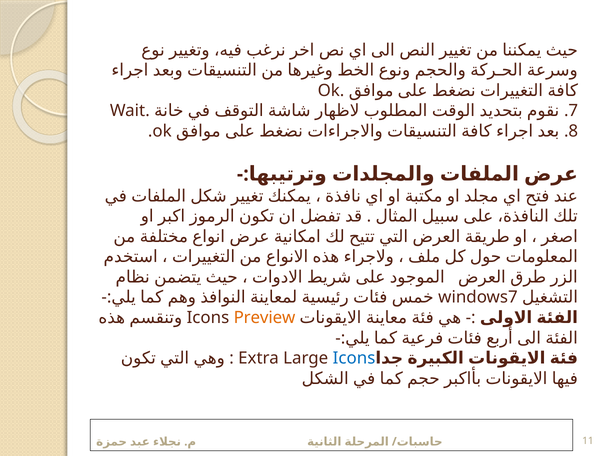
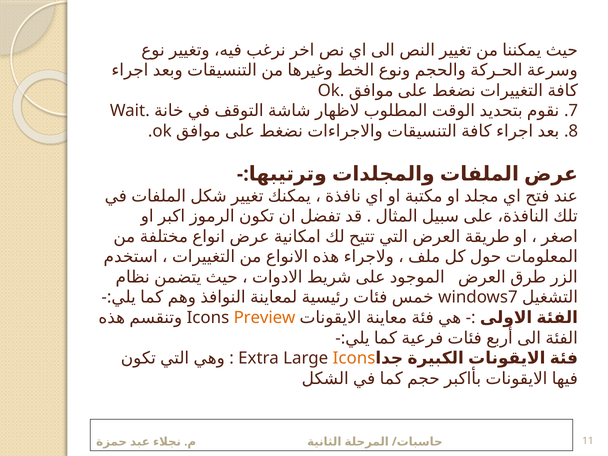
Icons at (354, 358) colour: blue -> orange
